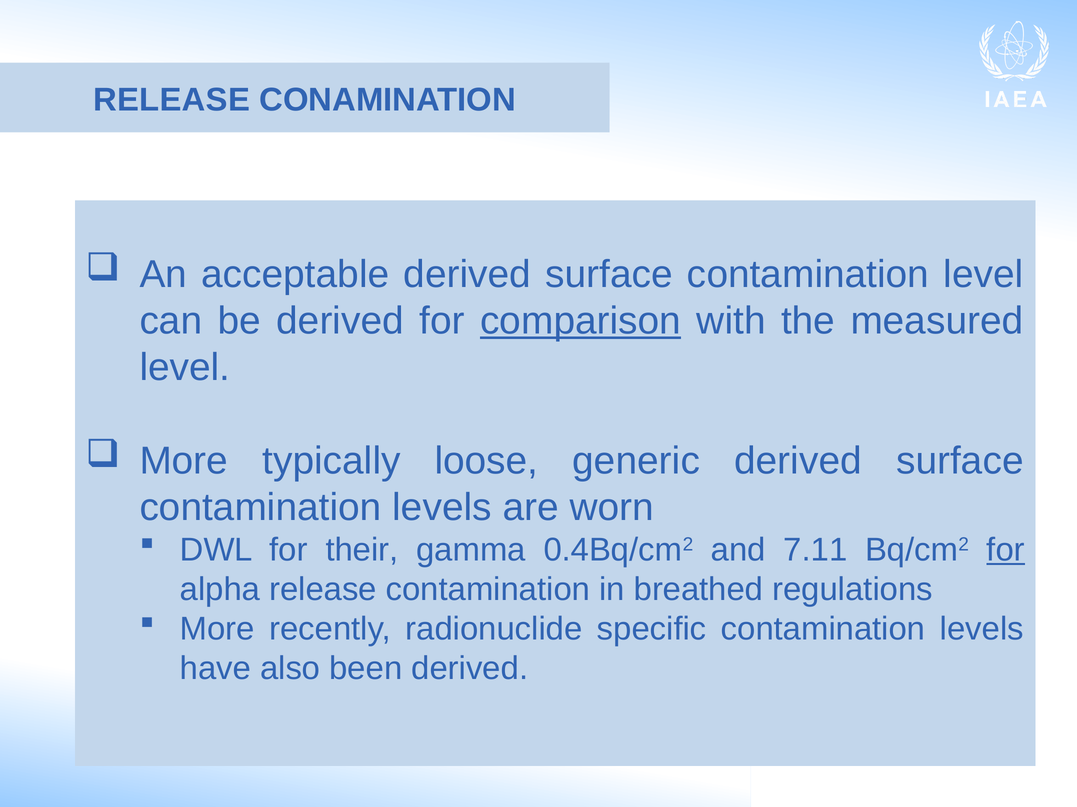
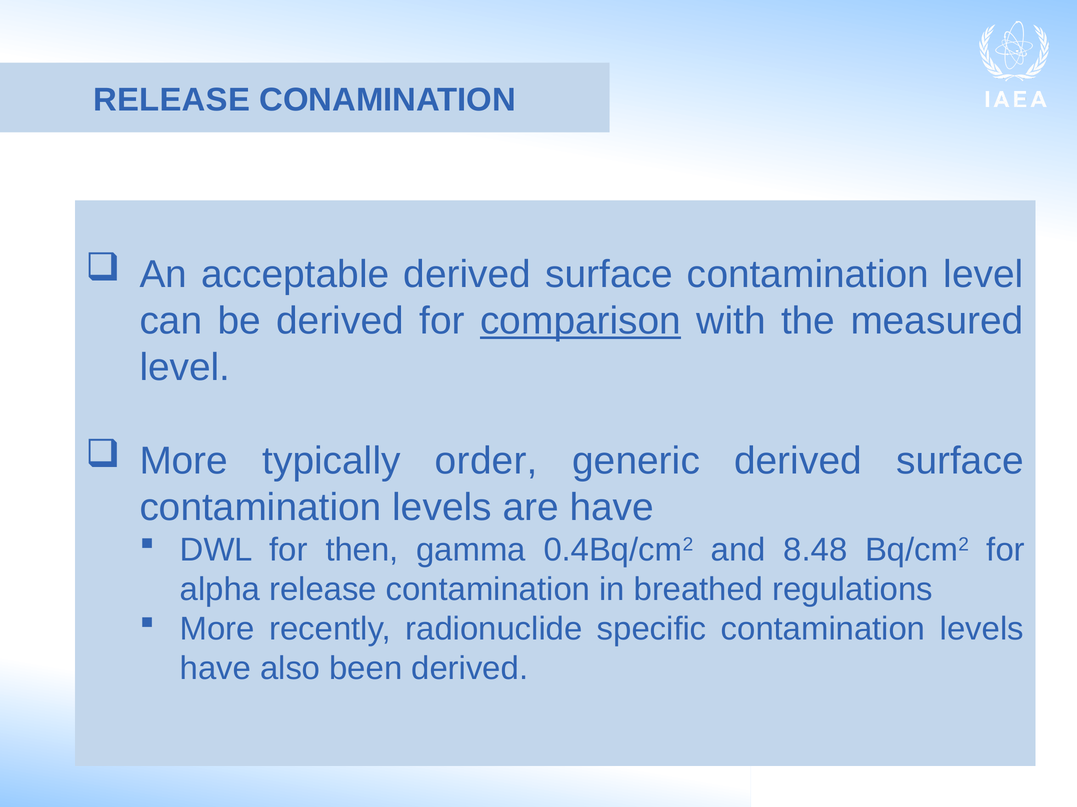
loose: loose -> order
are worn: worn -> have
their: their -> then
7.11: 7.11 -> 8.48
for at (1006, 550) underline: present -> none
